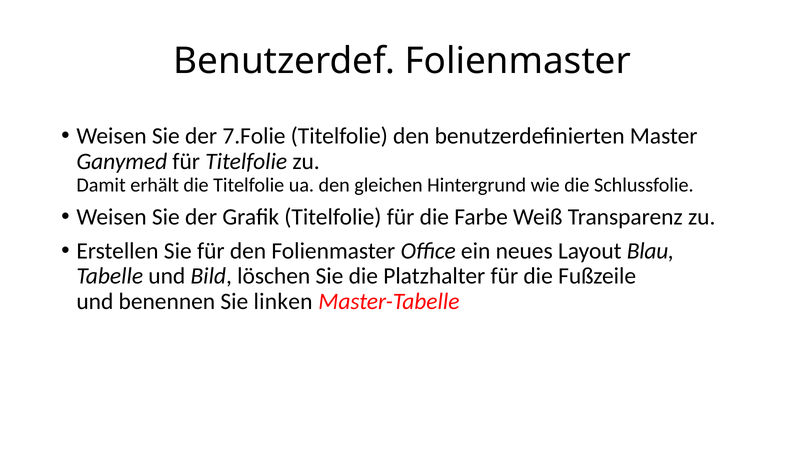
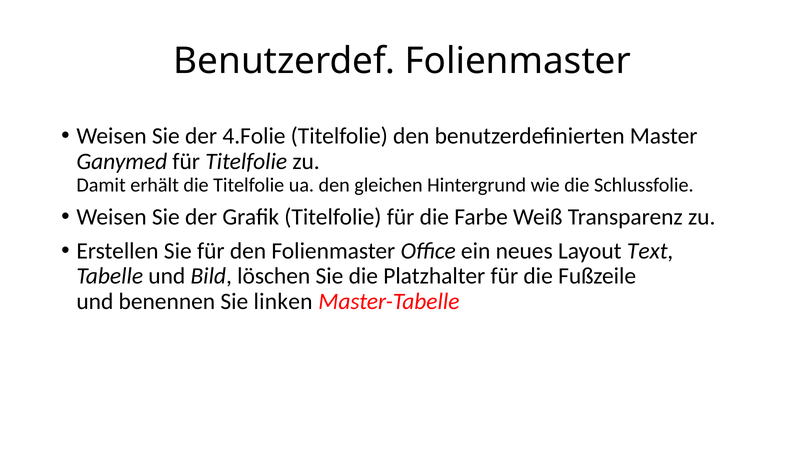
7.Folie: 7.Folie -> 4.Folie
Blau: Blau -> Text
